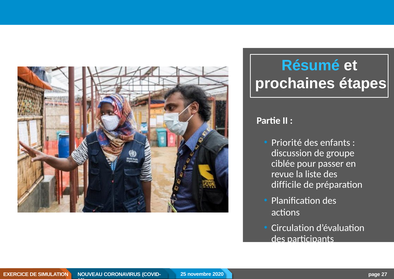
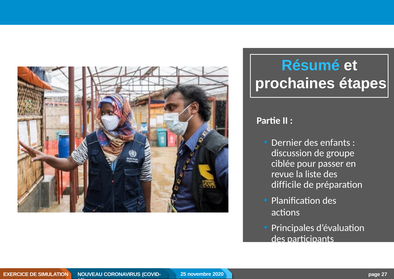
Priorité: Priorité -> Dernier
Circulation: Circulation -> Principales
